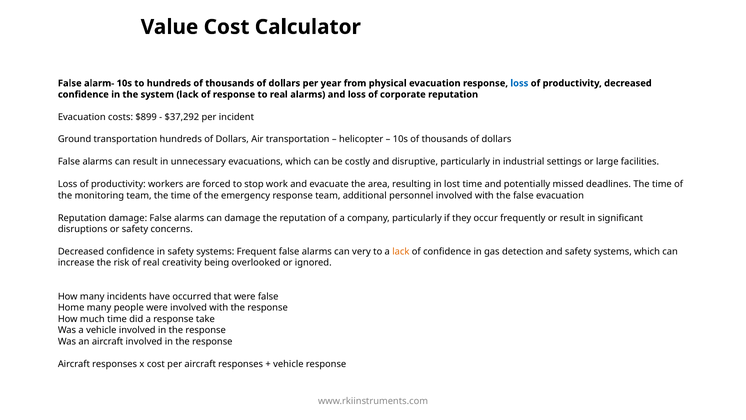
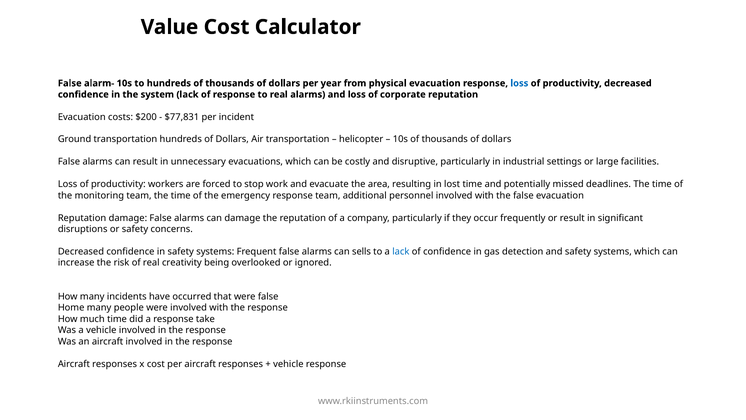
$899: $899 -> $200
$37,292: $37,292 -> $77,831
very: very -> sells
lack at (401, 251) colour: orange -> blue
